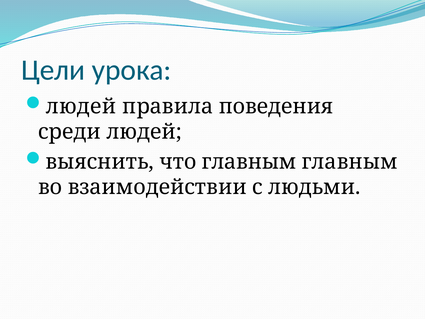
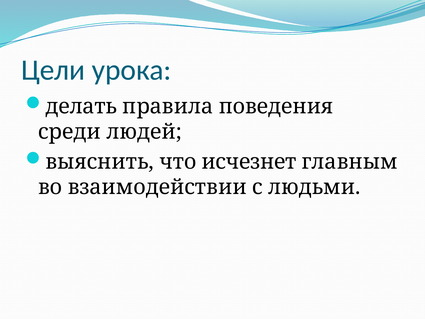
людей at (81, 106): людей -> делать
что главным: главным -> исчезнет
